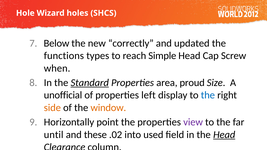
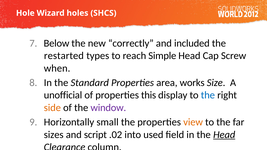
updated: updated -> included
functions: functions -> restarted
Standard underline: present -> none
proud: proud -> works
left: left -> this
window colour: orange -> purple
point: point -> small
view colour: purple -> orange
until: until -> sizes
these: these -> script
